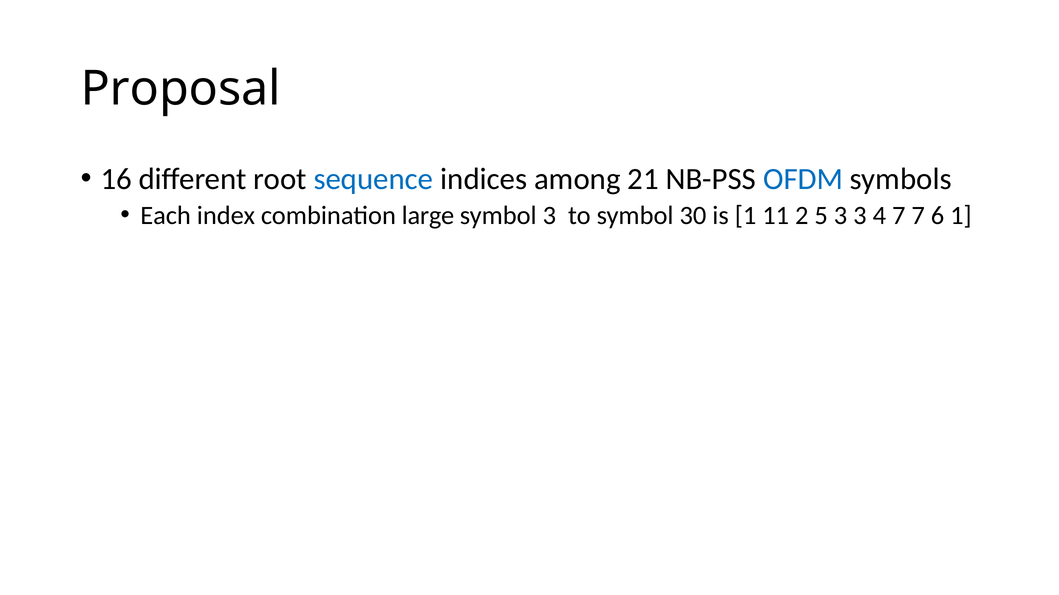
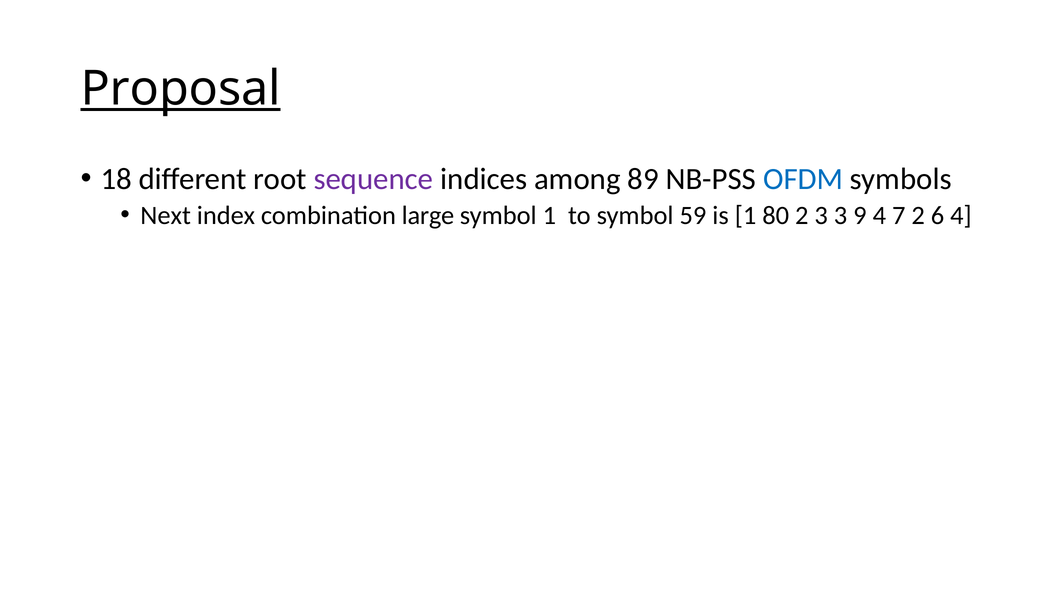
Proposal underline: none -> present
16: 16 -> 18
sequence colour: blue -> purple
21: 21 -> 89
Each: Each -> Next
symbol 3: 3 -> 1
30: 30 -> 59
11: 11 -> 80
2 5: 5 -> 3
3 3: 3 -> 9
7 7: 7 -> 2
6 1: 1 -> 4
